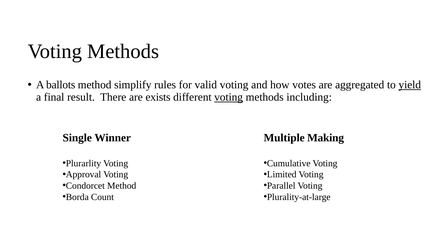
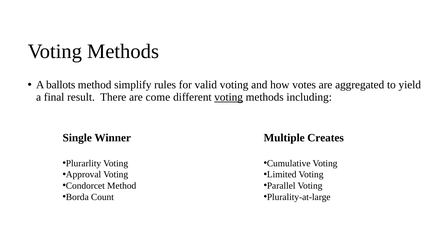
yield underline: present -> none
exists: exists -> come
Making: Making -> Creates
